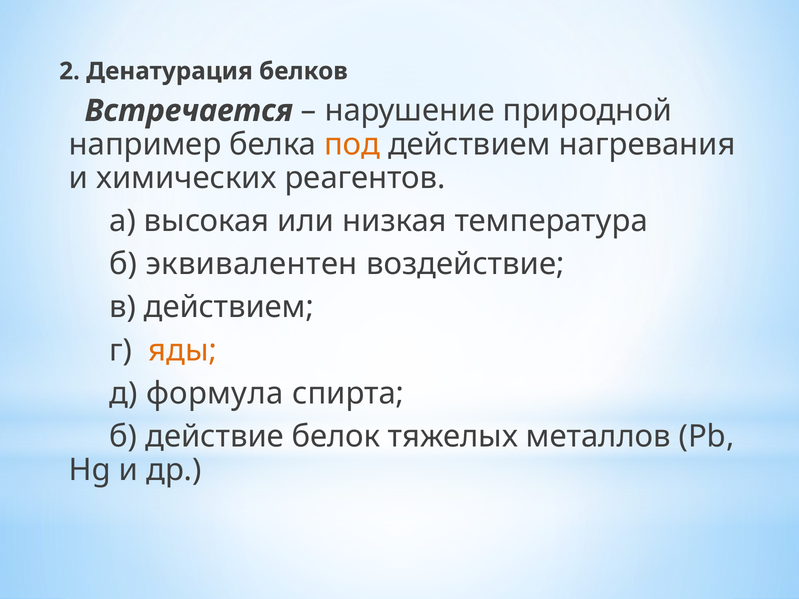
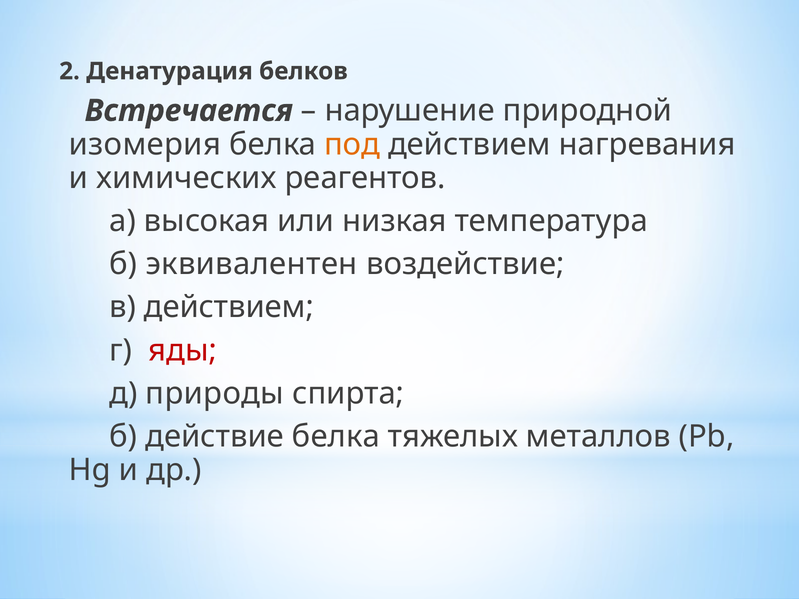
например: например -> изомерия
яды colour: orange -> red
формула: формула -> природы
действие белок: белок -> белка
